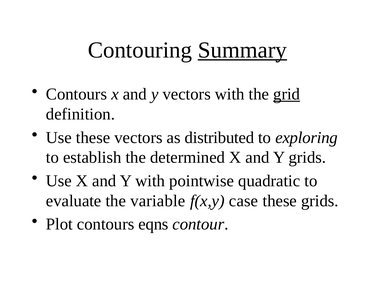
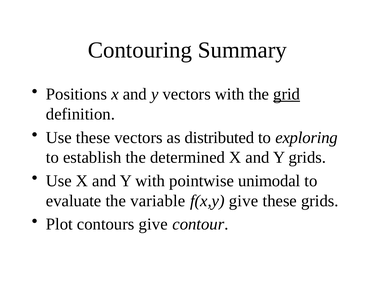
Summary underline: present -> none
Contours at (76, 94): Contours -> Positions
quadratic: quadratic -> unimodal
f(x,y case: case -> give
contours eqns: eqns -> give
